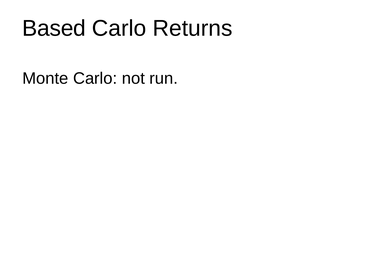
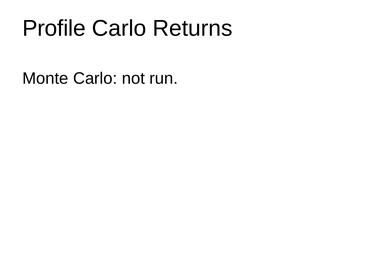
Based: Based -> Profile
